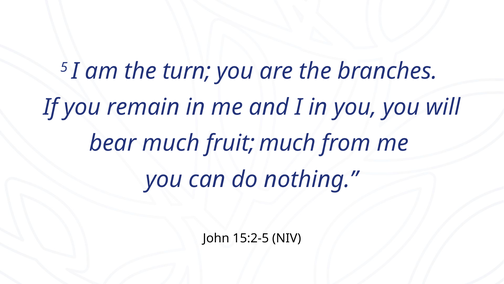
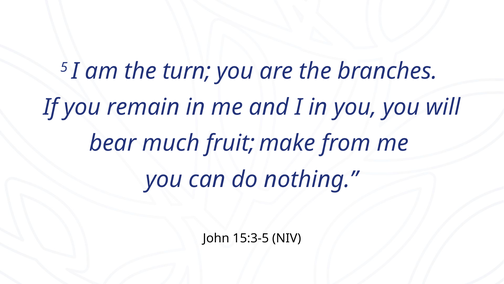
fruit much: much -> make
15:2-5: 15:2-5 -> 15:3-5
